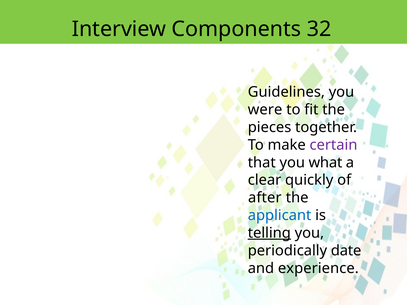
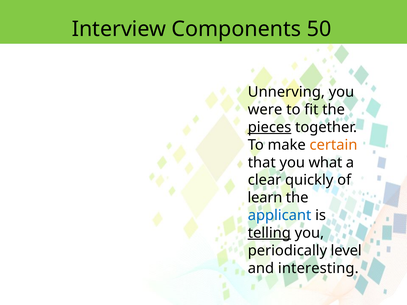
32: 32 -> 50
Guidelines: Guidelines -> Unnerving
pieces underline: none -> present
certain colour: purple -> orange
after: after -> learn
date: date -> level
experience: experience -> interesting
